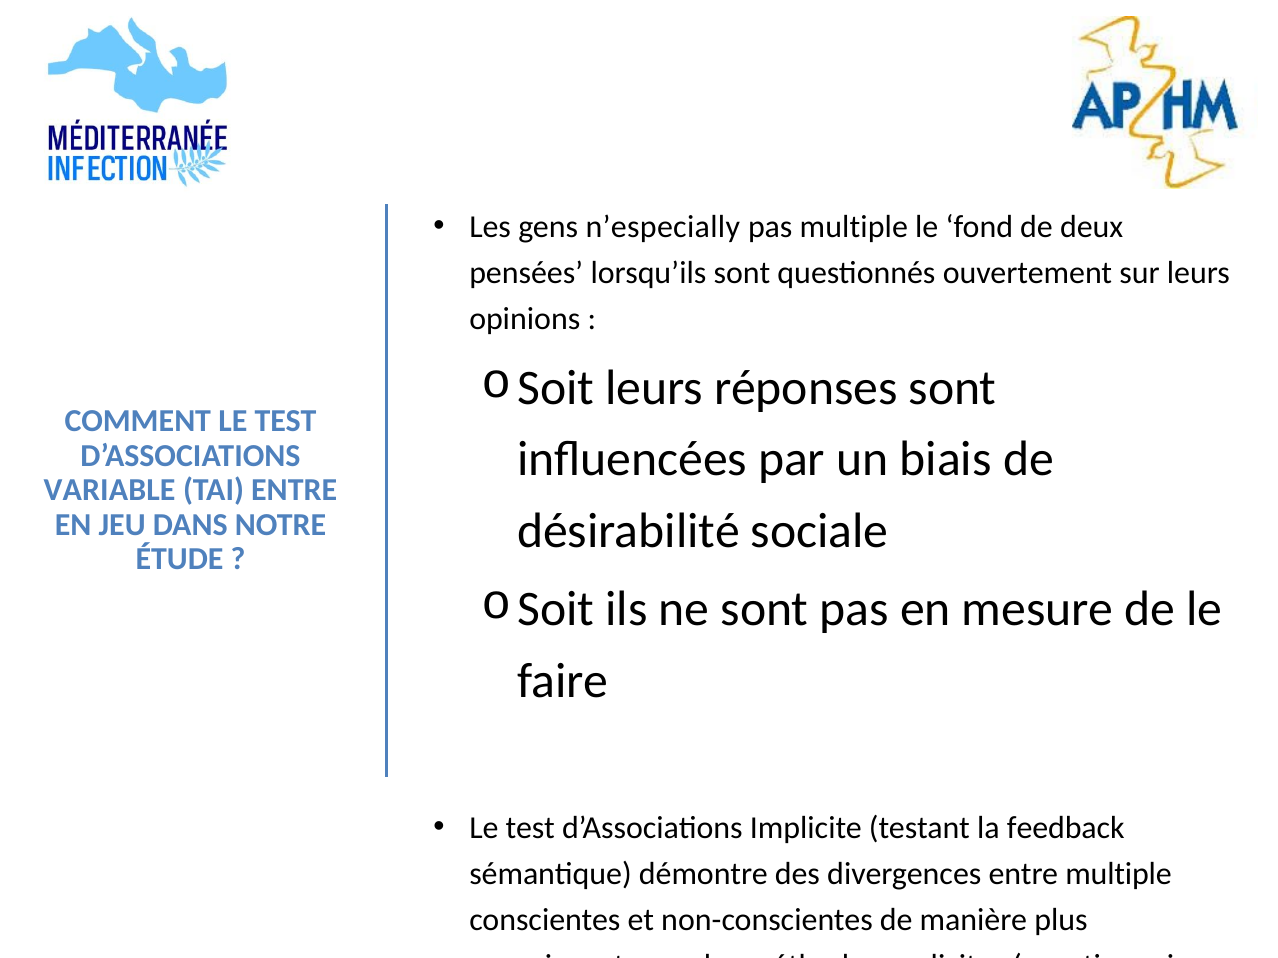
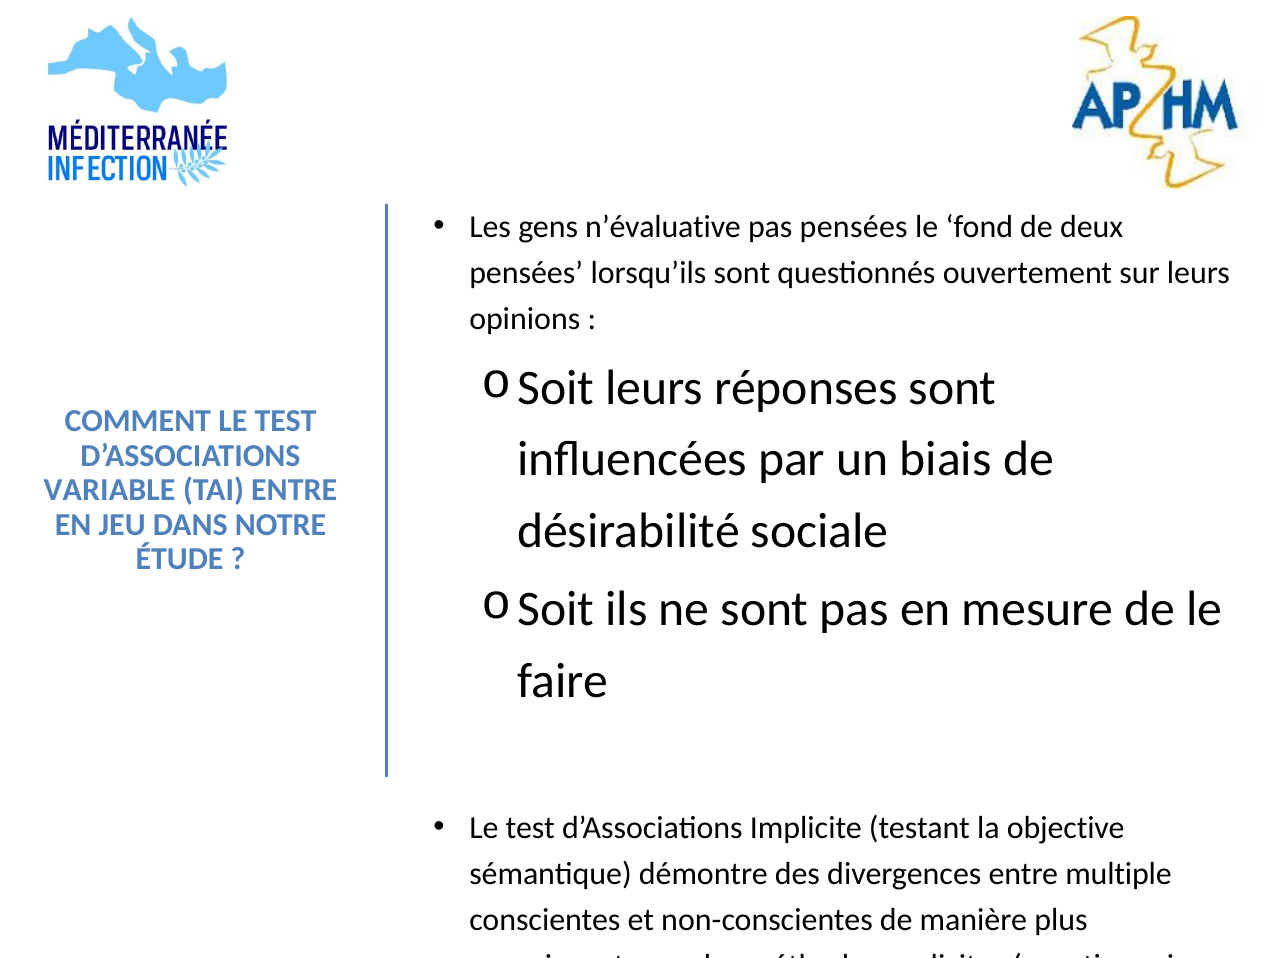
n’especially: n’especially -> n’évaluative
pas multiple: multiple -> pensées
feedback: feedback -> objective
